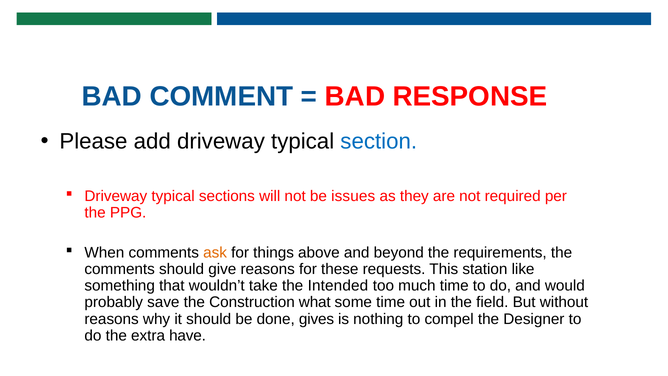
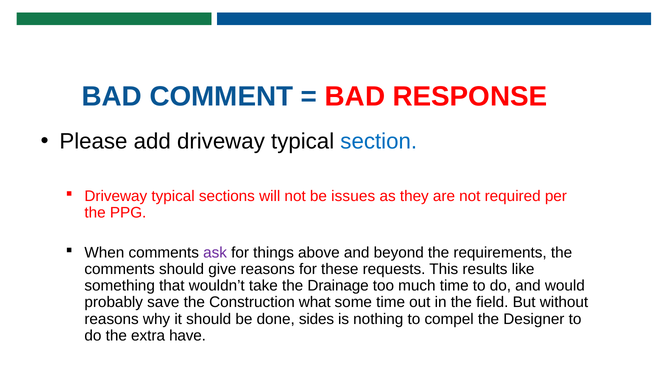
ask colour: orange -> purple
station: station -> results
Intended: Intended -> Drainage
gives: gives -> sides
